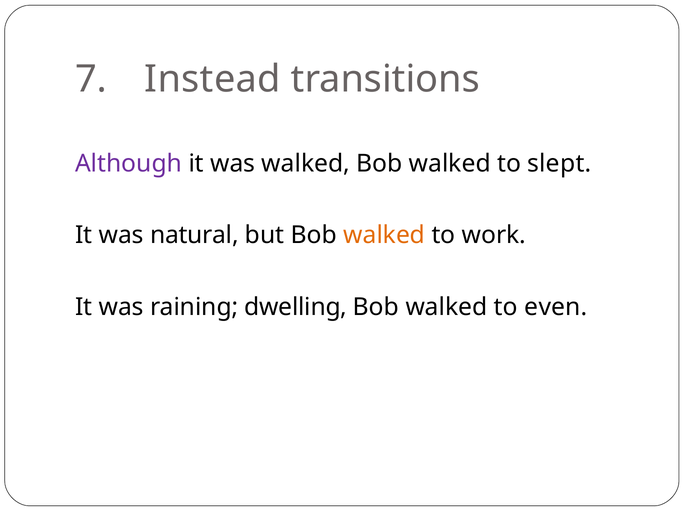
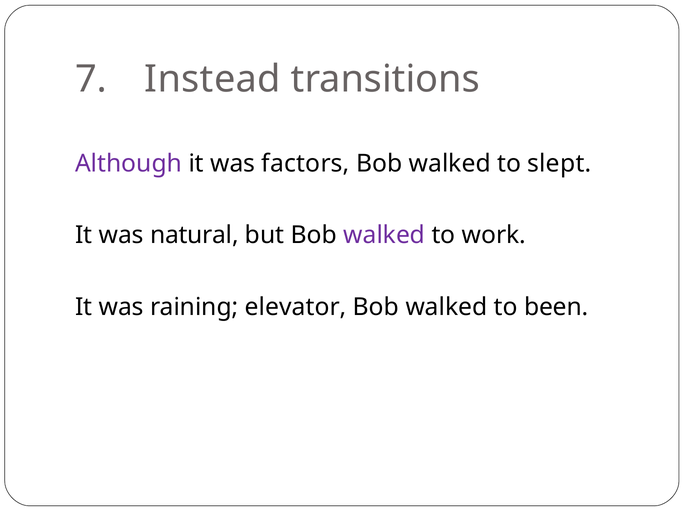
was walked: walked -> factors
walked at (384, 235) colour: orange -> purple
dwelling: dwelling -> elevator
even: even -> been
